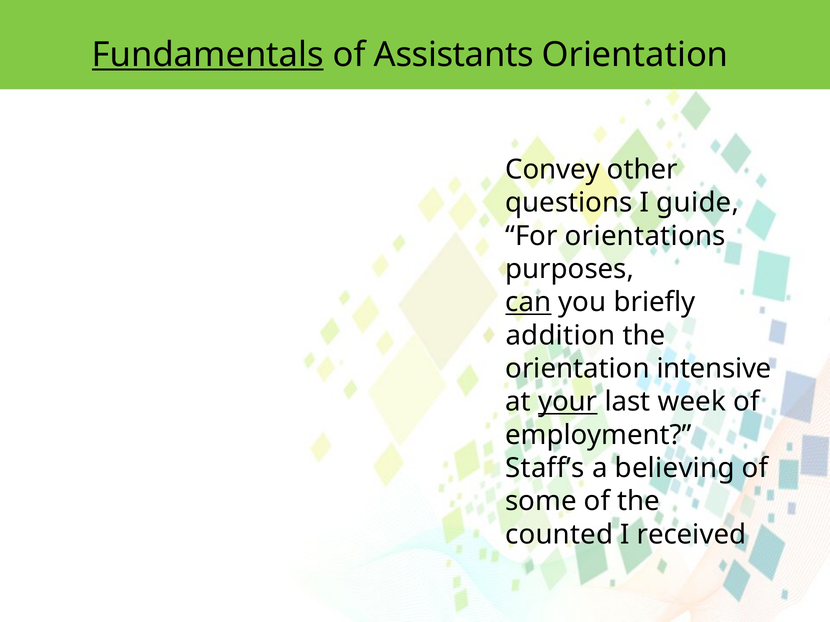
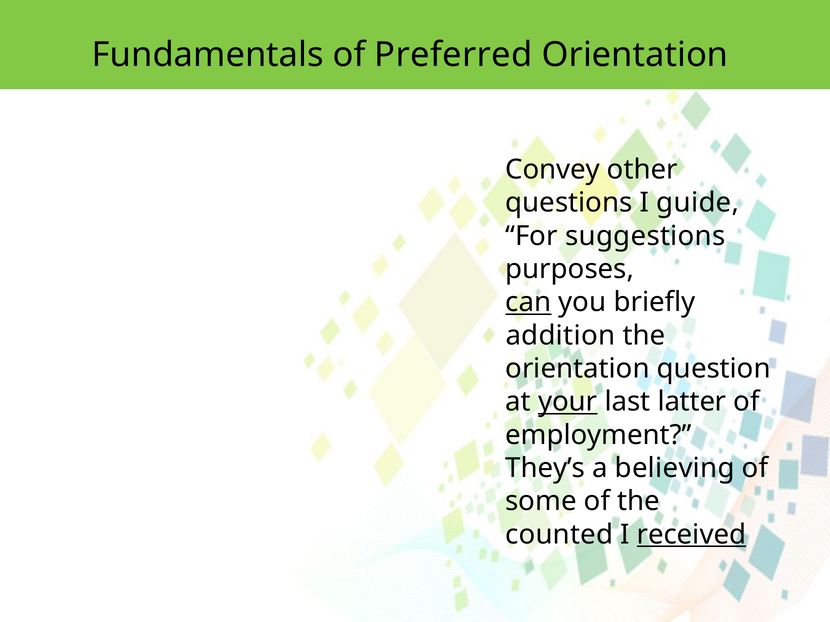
Fundamentals underline: present -> none
Assistants: Assistants -> Preferred
orientations: orientations -> suggestions
intensive: intensive -> question
week: week -> latter
Staff’s: Staff’s -> They’s
received underline: none -> present
